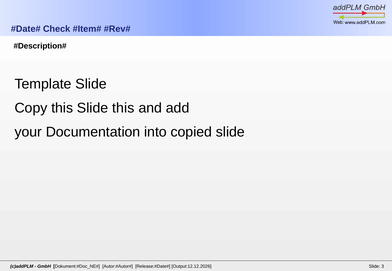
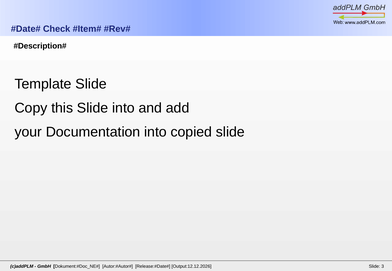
Slide this: this -> into
